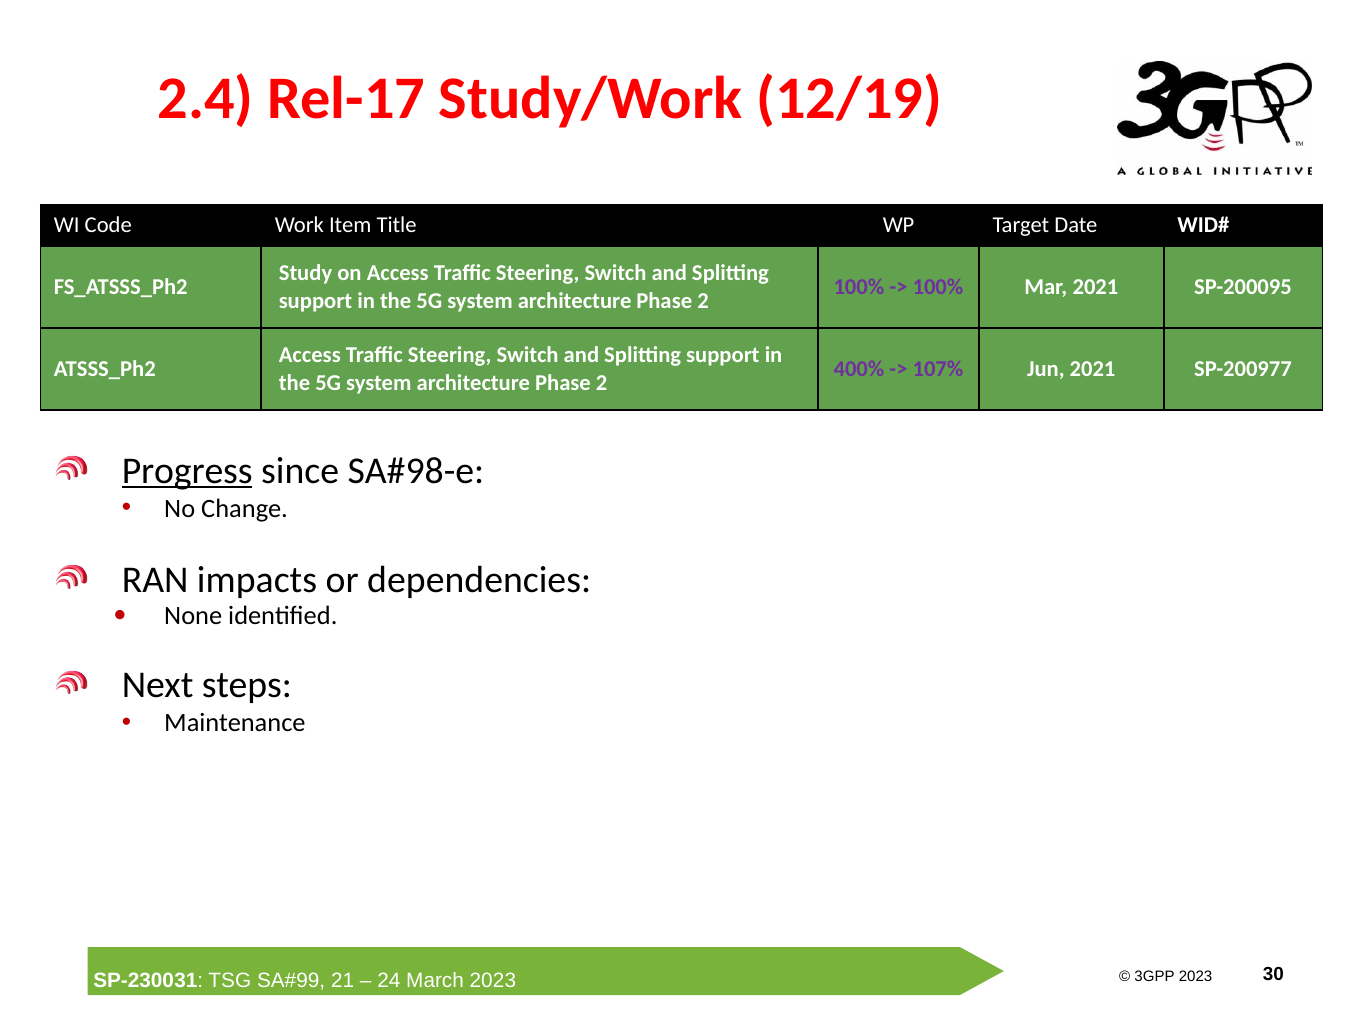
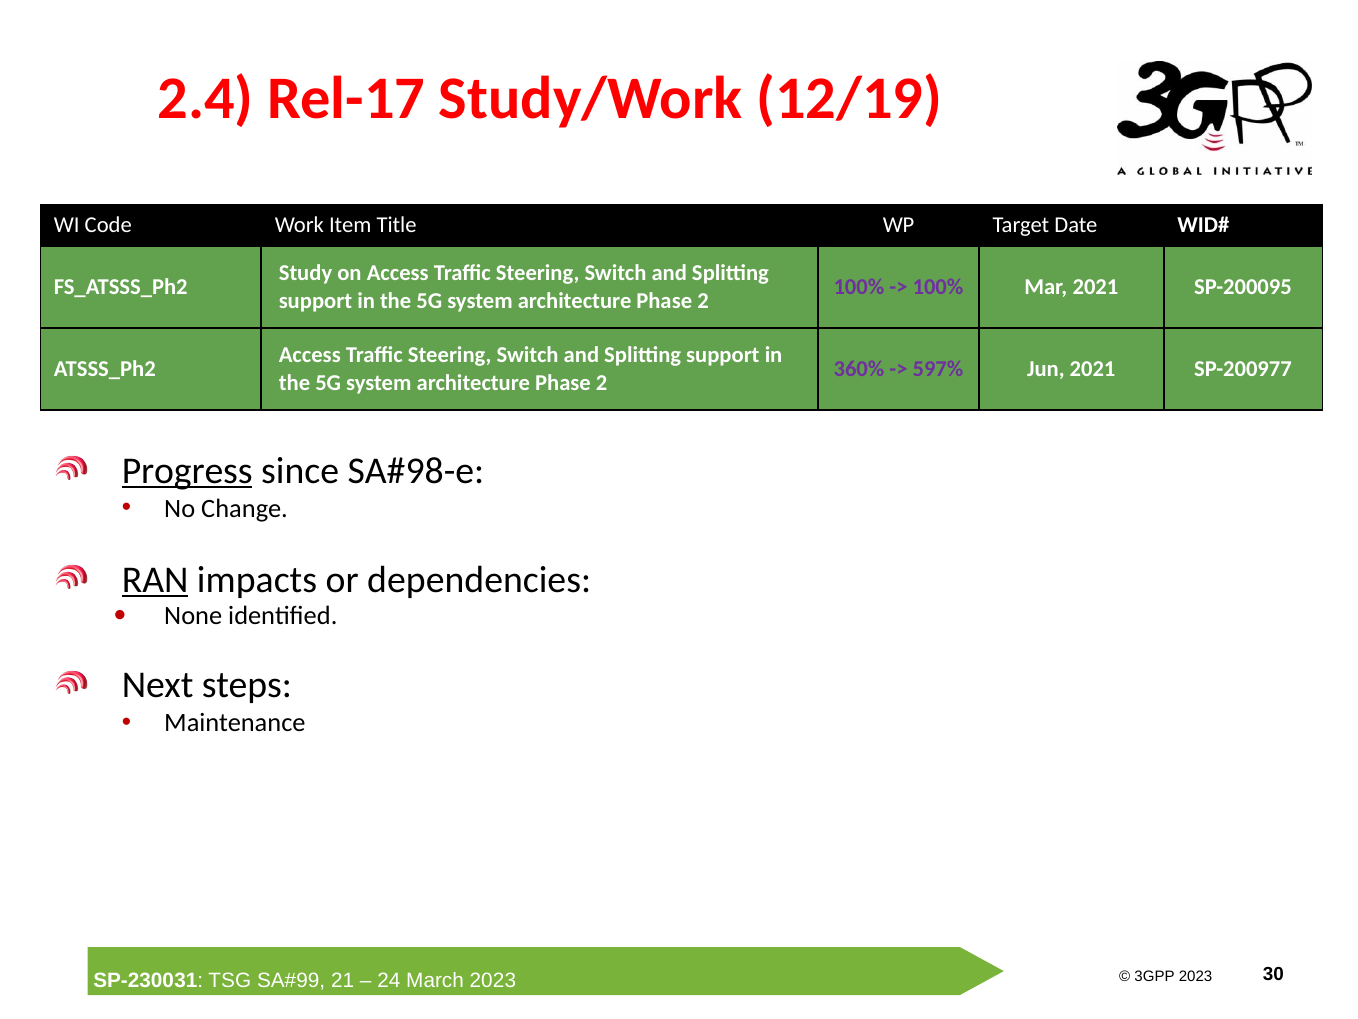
400%: 400% -> 360%
107%: 107% -> 597%
RAN underline: none -> present
